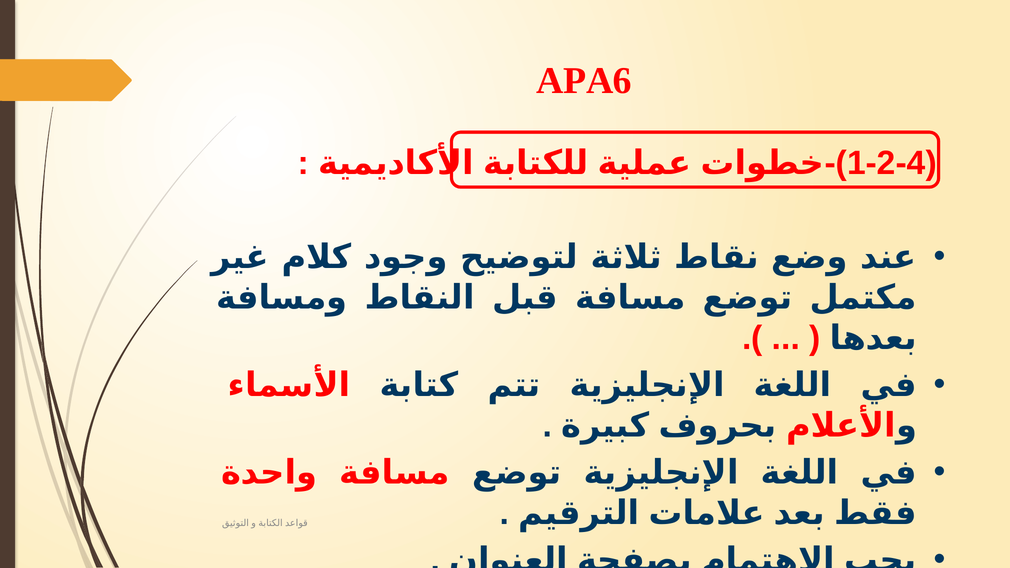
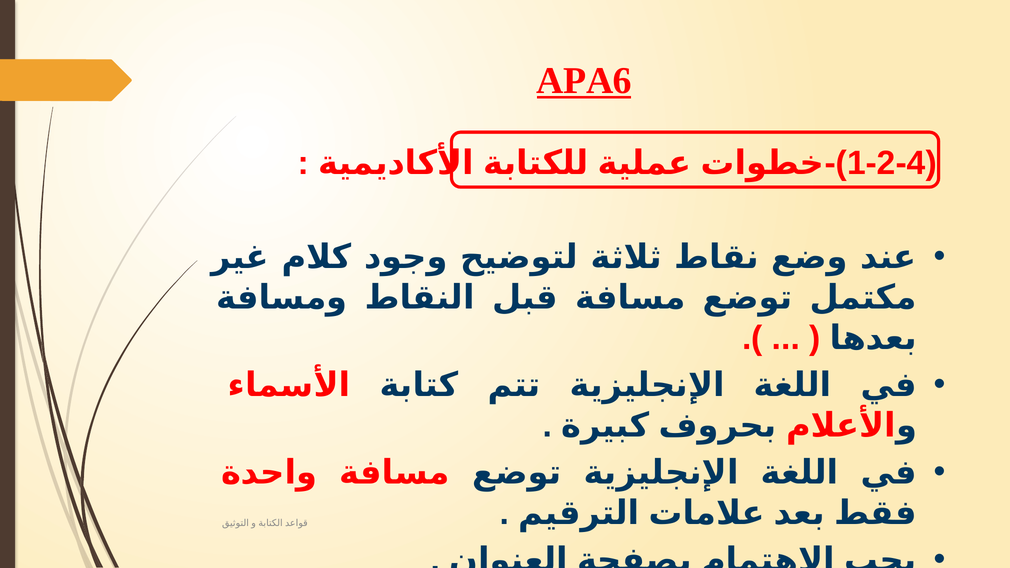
APA6 underline: none -> present
